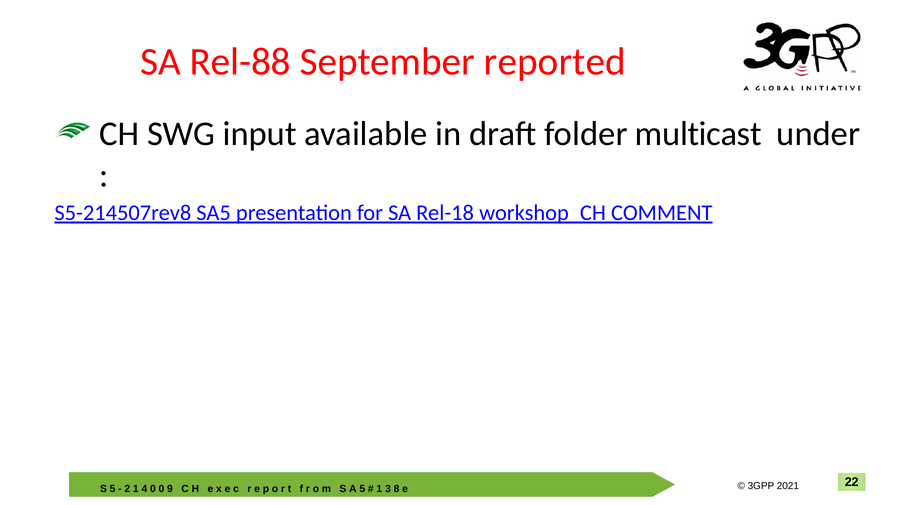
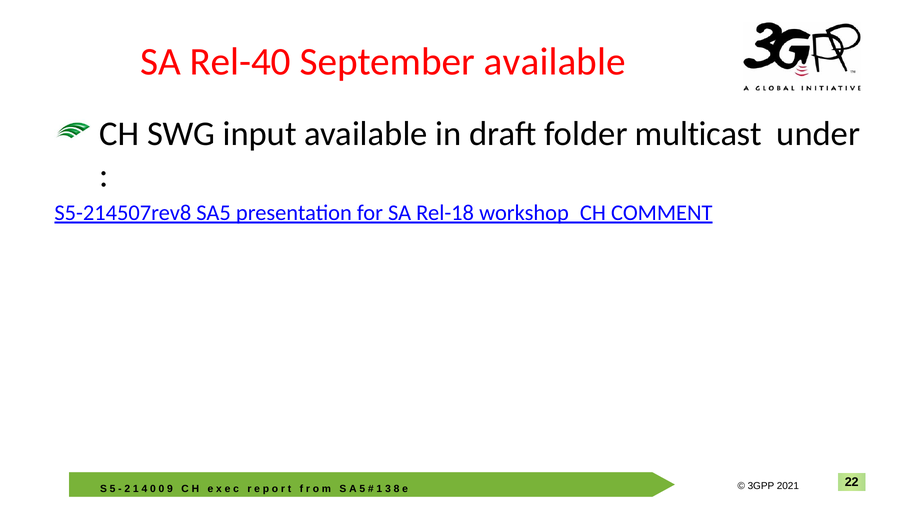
Rel-88: Rel-88 -> Rel-40
September reported: reported -> available
